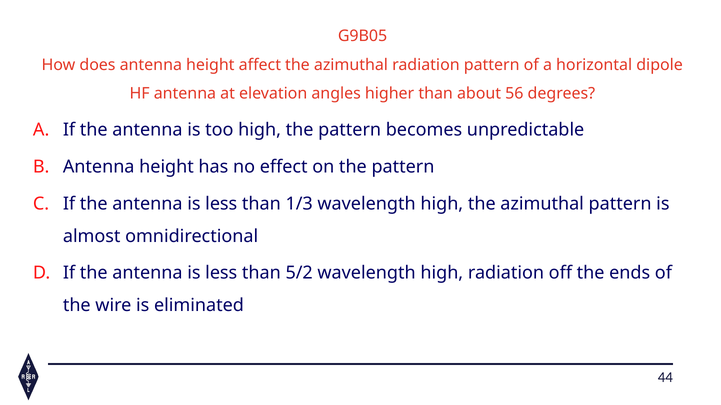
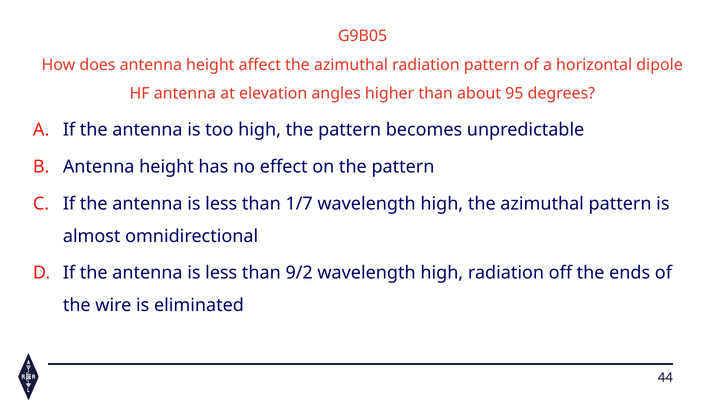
56: 56 -> 95
1/3: 1/3 -> 1/7
5/2: 5/2 -> 9/2
